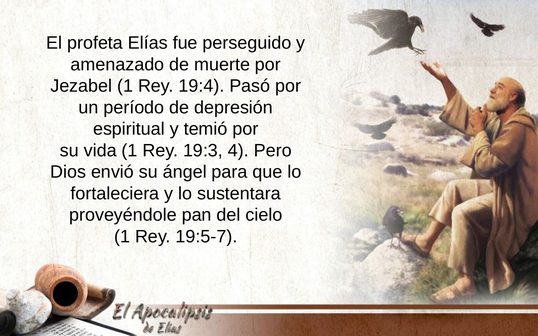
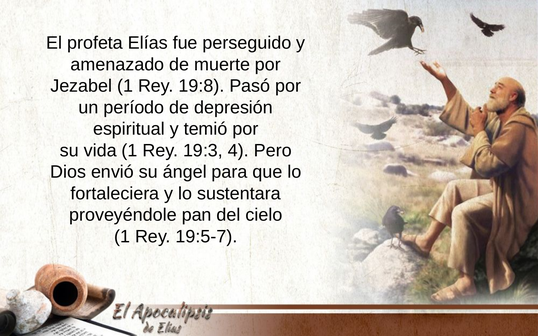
19:4: 19:4 -> 19:8
